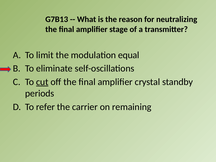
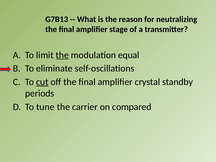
the at (62, 55) underline: none -> present
refer: refer -> tune
remaining: remaining -> compared
